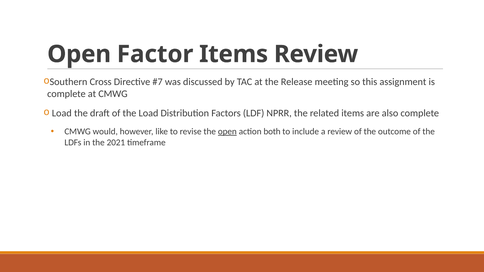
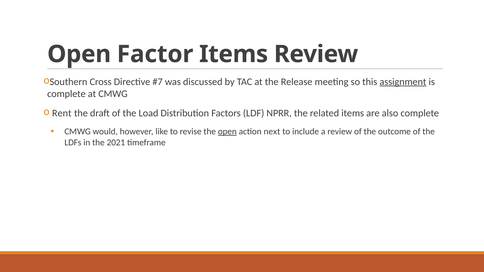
assignment underline: none -> present
Load at (62, 113): Load -> Rent
both: both -> next
